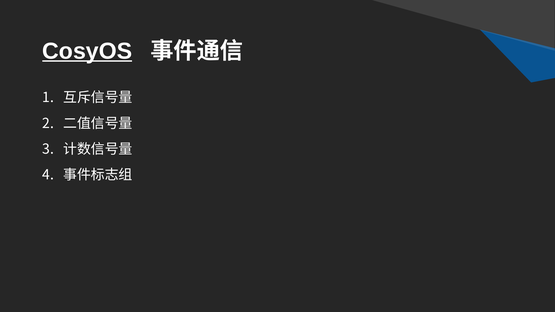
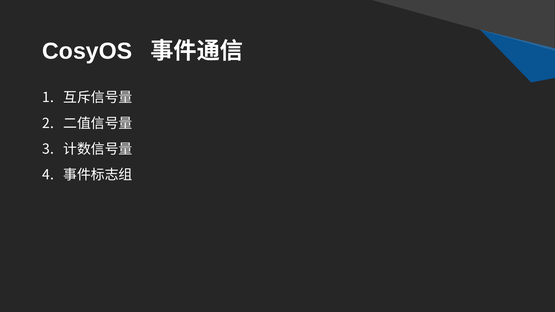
CosyOS underline: present -> none
